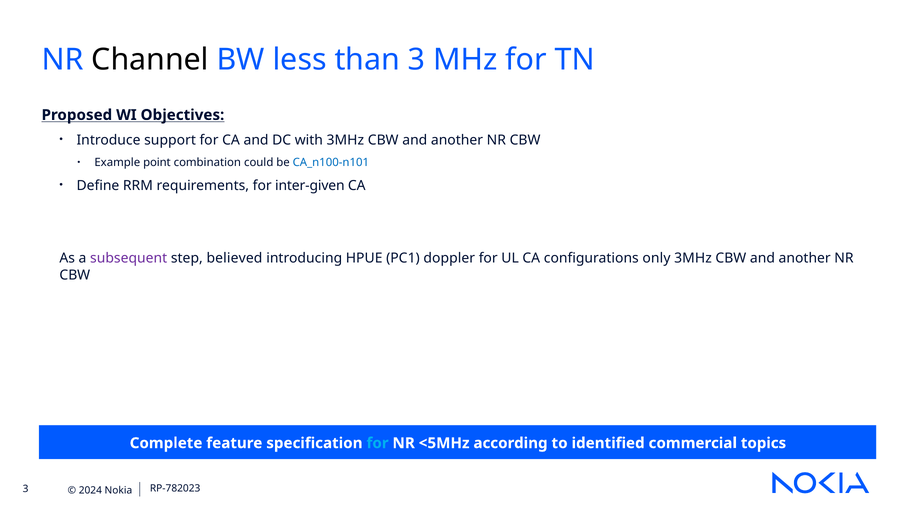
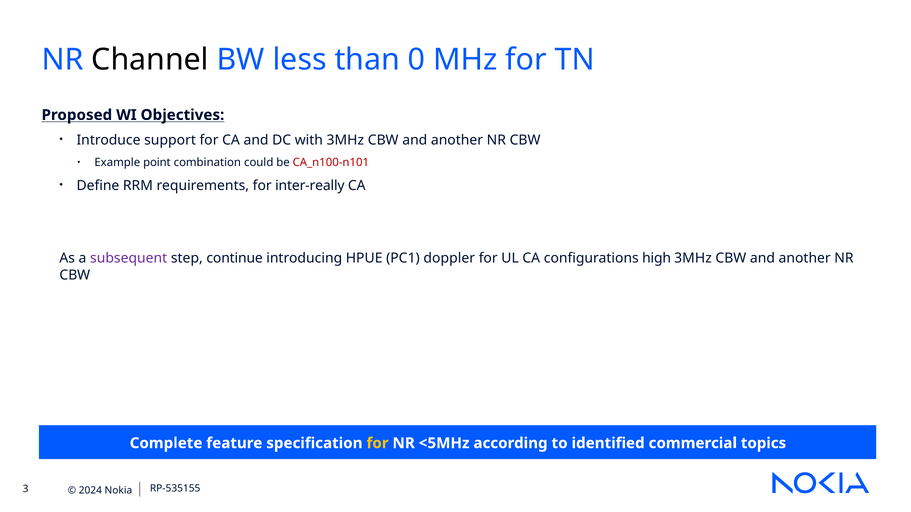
than 3: 3 -> 0
CA_n100-n101 colour: blue -> red
inter-given: inter-given -> inter-really
believed: believed -> continue
only: only -> high
for at (378, 444) colour: light blue -> yellow
RP-782023: RP-782023 -> RP-535155
